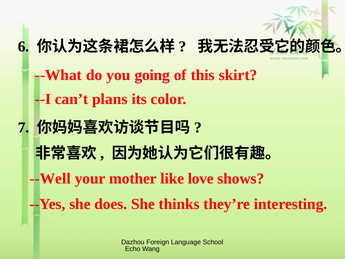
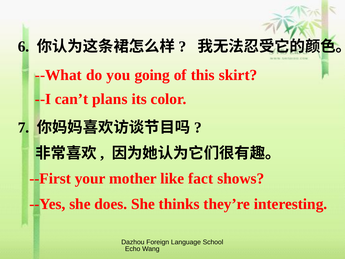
--Well: --Well -> --First
love: love -> fact
